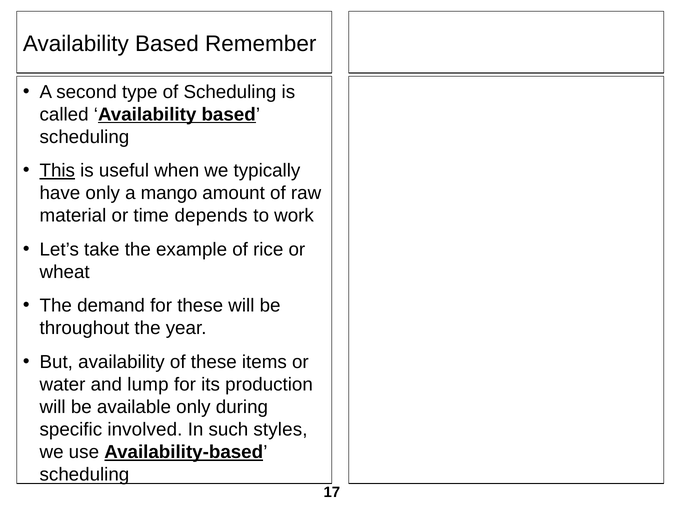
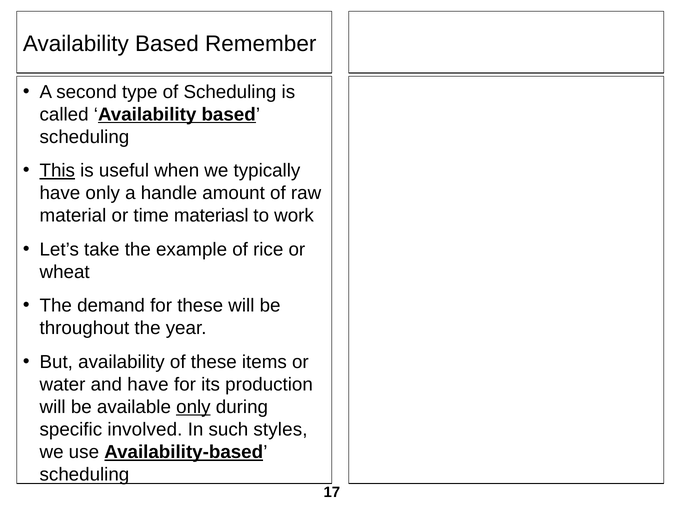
mango: mango -> handle
depends: depends -> materiasl
and lump: lump -> have
only at (193, 407) underline: none -> present
